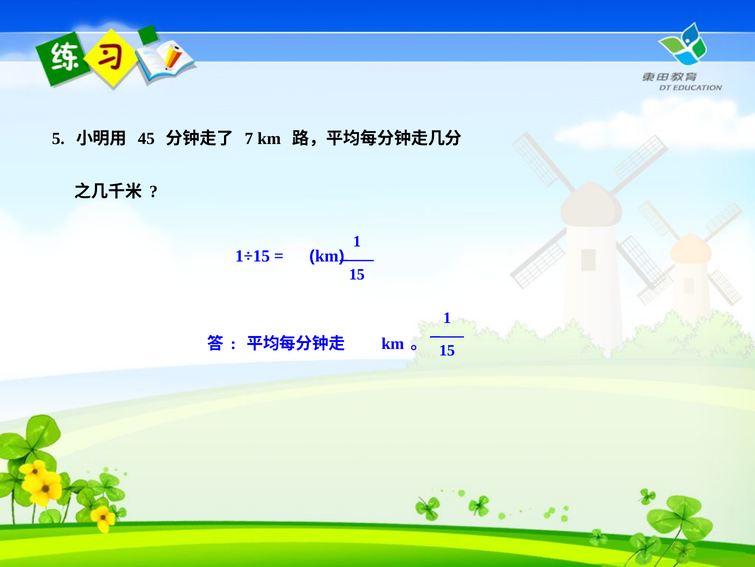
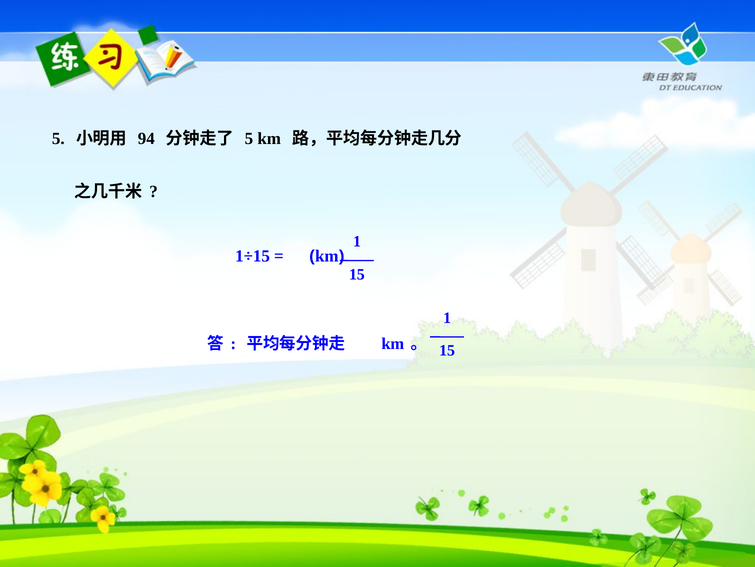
45: 45 -> 94
7 at (249, 139): 7 -> 5
